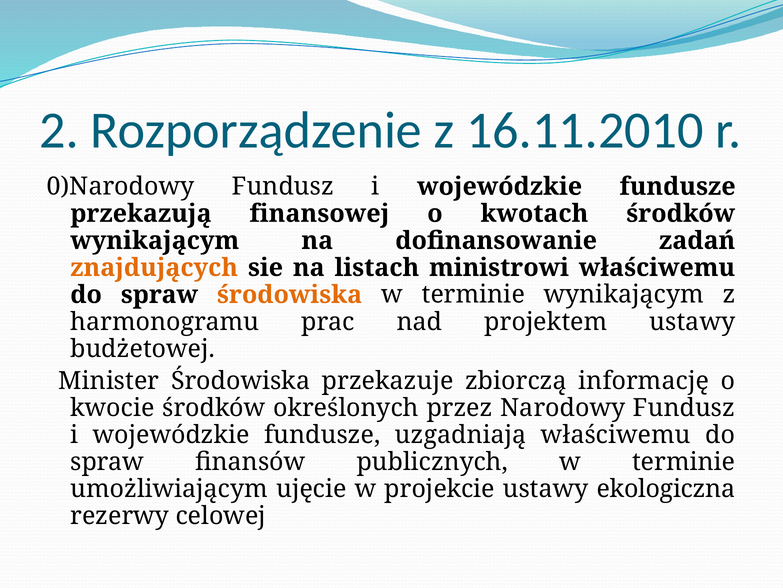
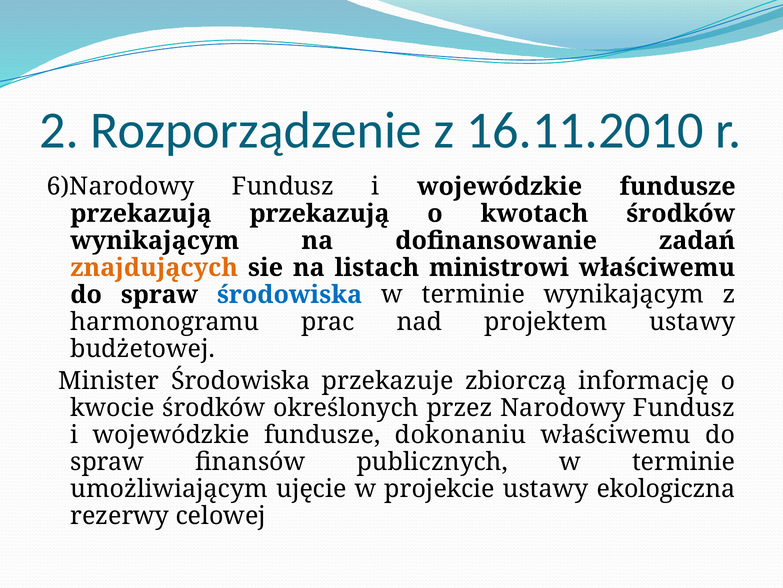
0)Narodowy: 0)Narodowy -> 6)Narodowy
przekazują finansowej: finansowej -> przekazują
środowiska at (289, 294) colour: orange -> blue
uzgadniają: uzgadniają -> dokonaniu
